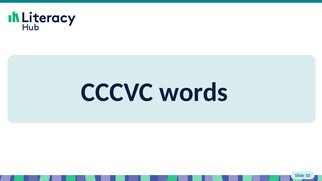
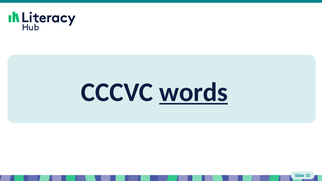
words underline: none -> present
